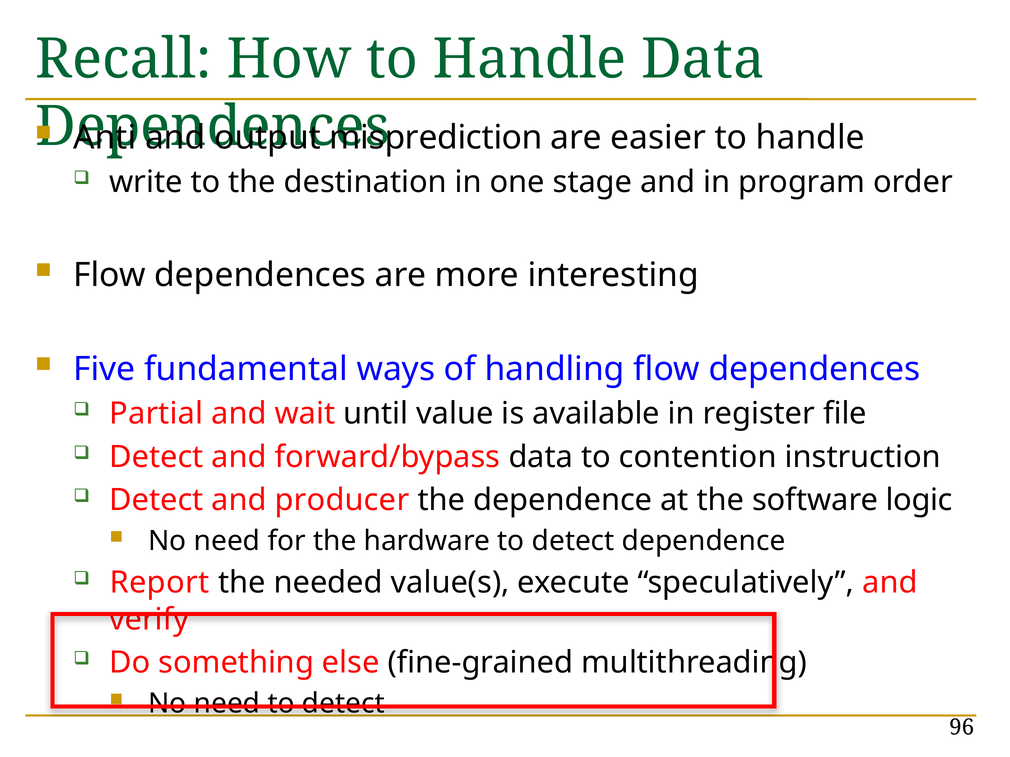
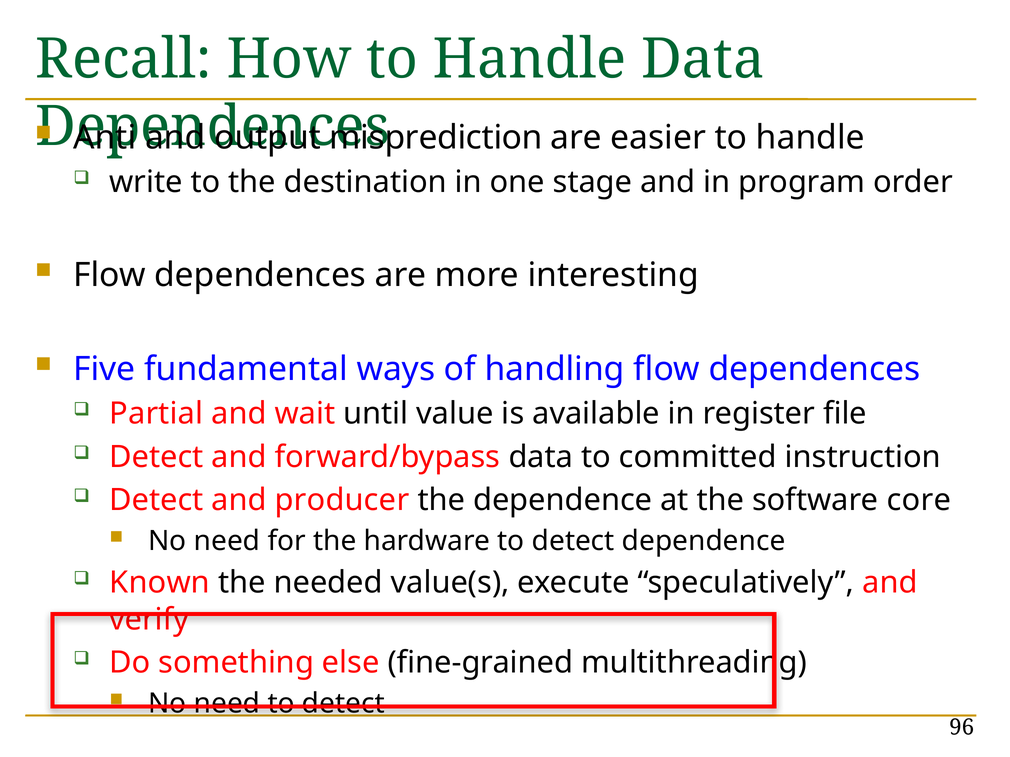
contention: contention -> committed
logic: logic -> core
Report: Report -> Known
